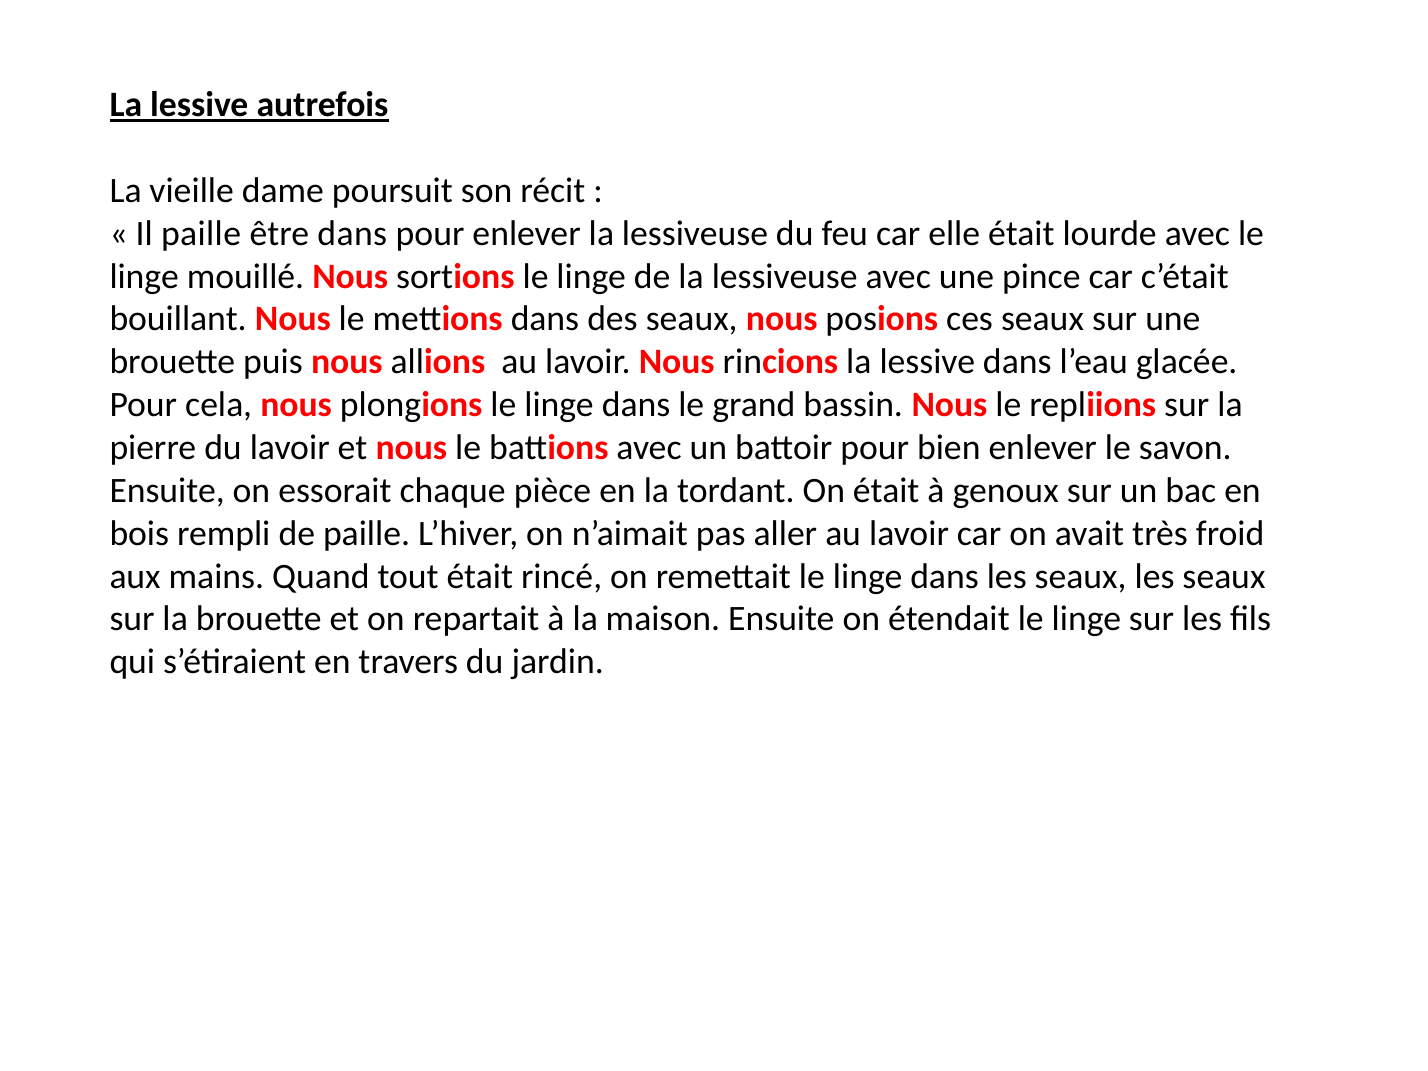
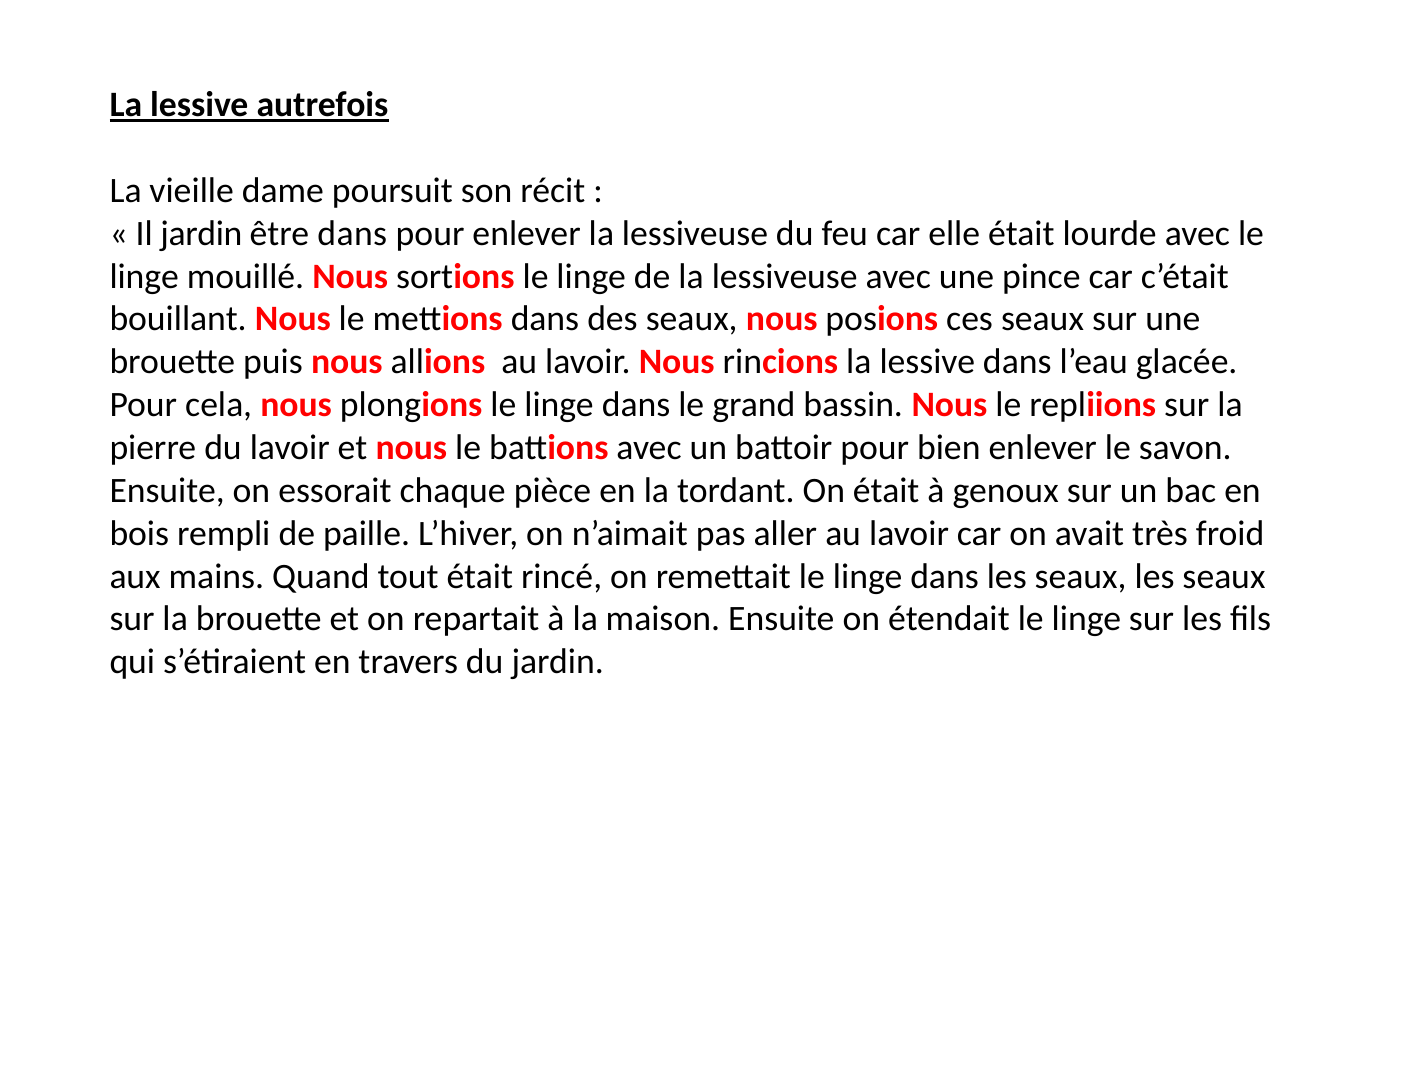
Il paille: paille -> jardin
